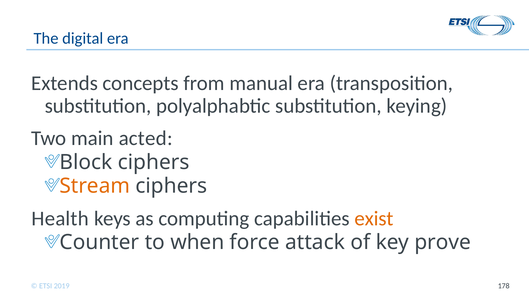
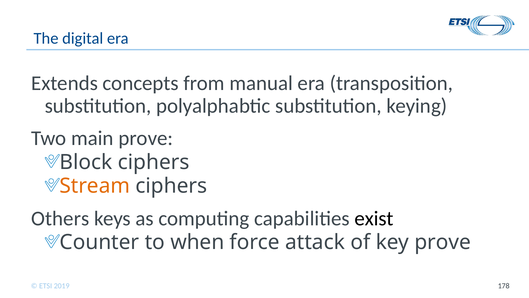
main acted: acted -> prove
Health: Health -> Others
exist colour: orange -> black
